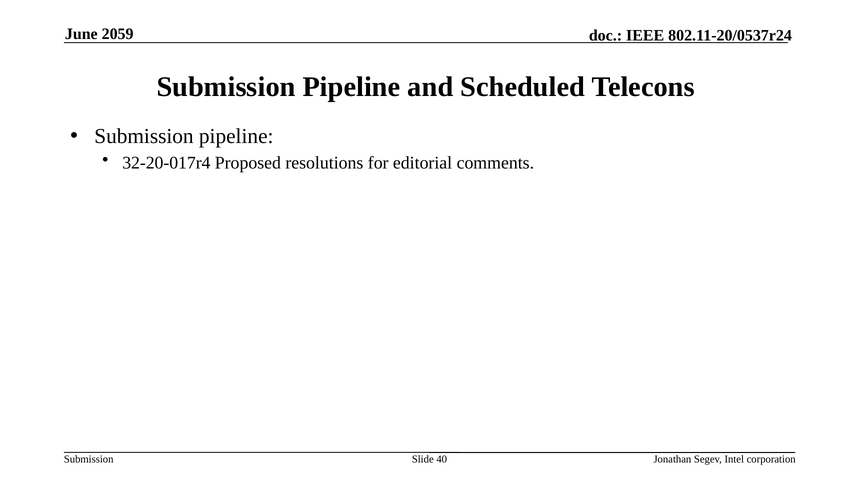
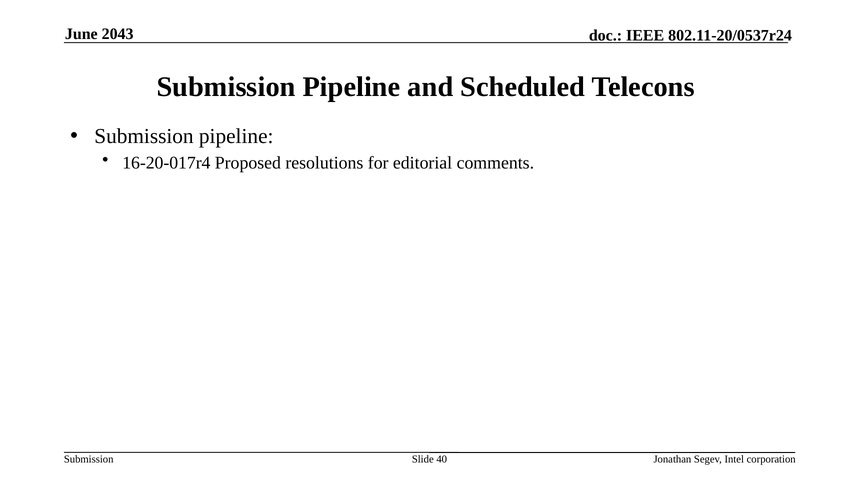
2059: 2059 -> 2043
32-20-017r4: 32-20-017r4 -> 16-20-017r4
